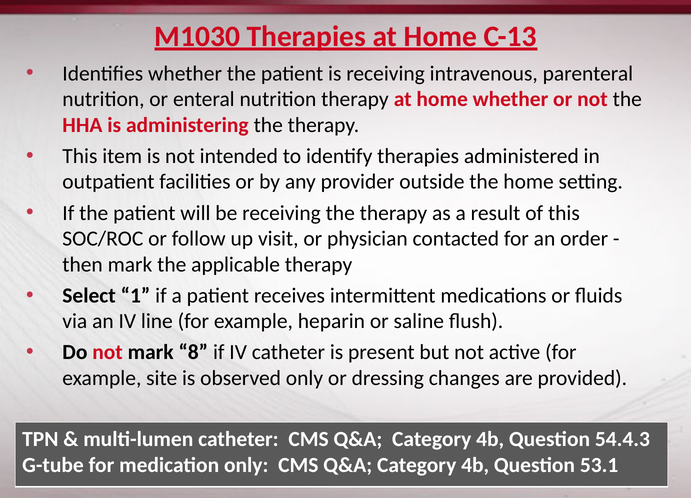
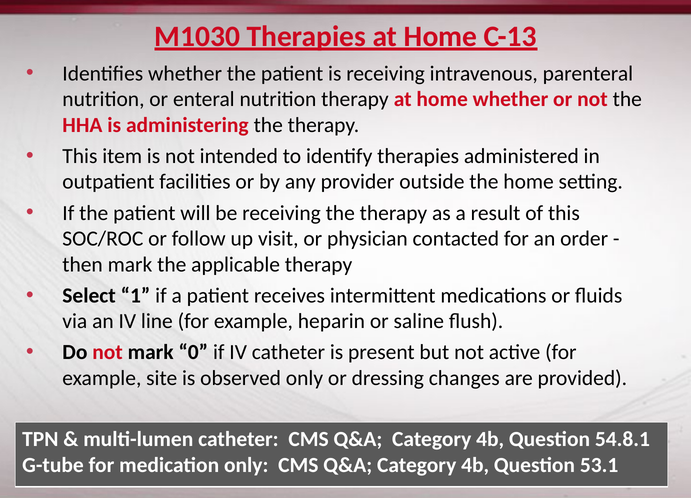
8: 8 -> 0
54.4.3: 54.4.3 -> 54.8.1
